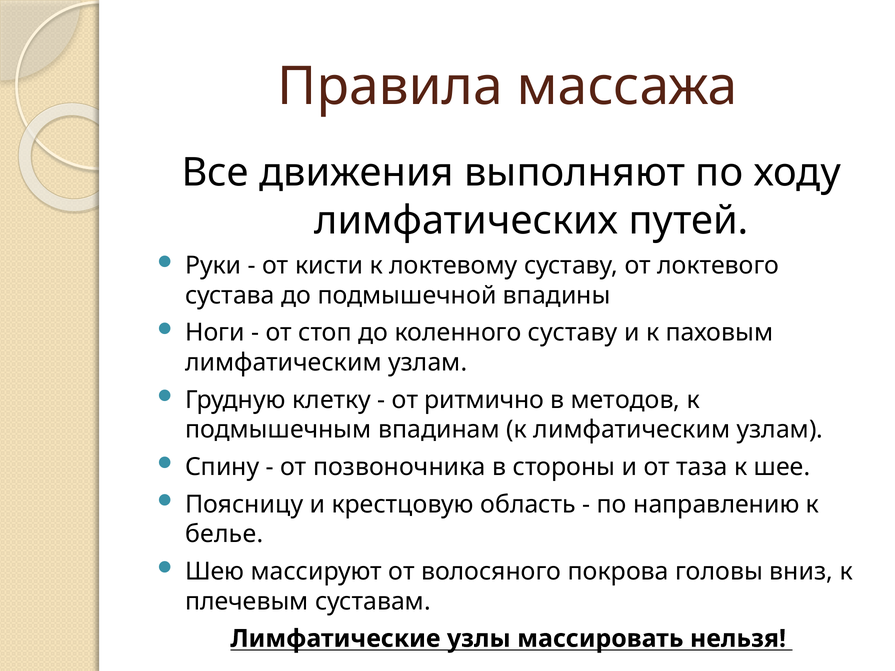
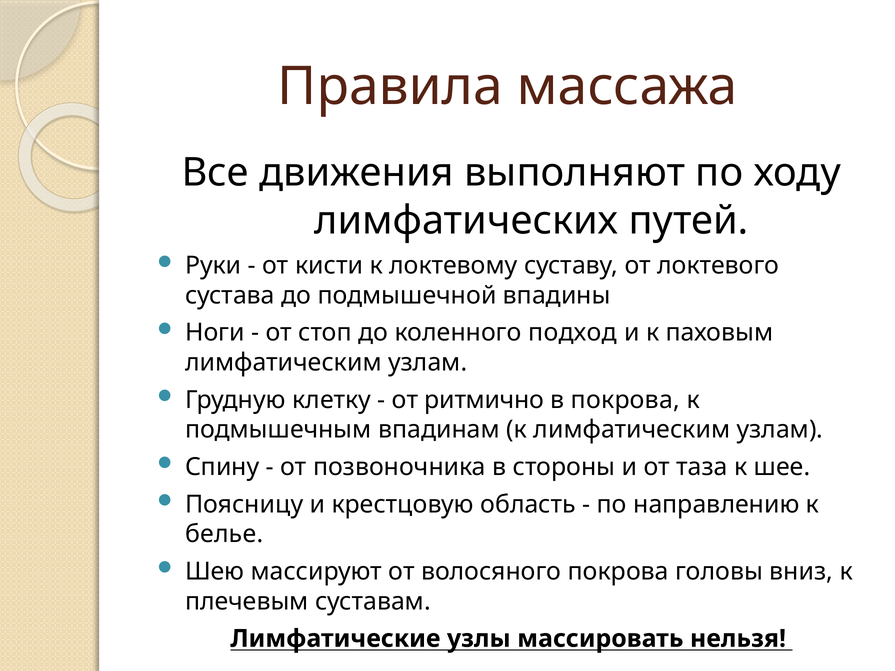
коленного суставу: суставу -> подход
в методов: методов -> покрова
